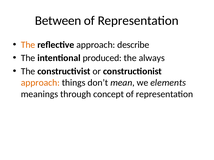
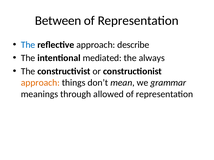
The at (28, 45) colour: orange -> blue
produced: produced -> mediated
elements: elements -> grammar
concept: concept -> allowed
